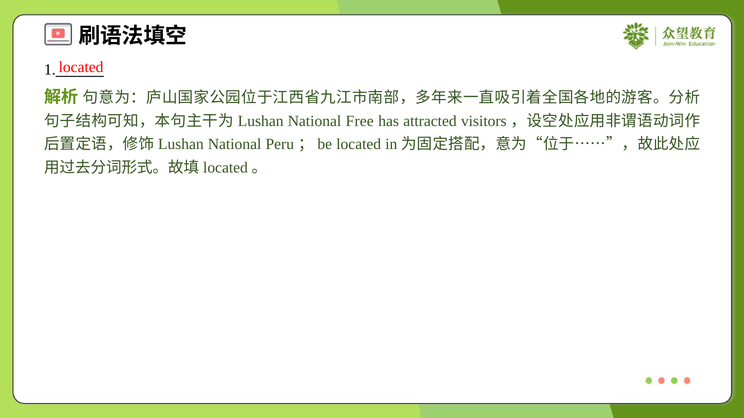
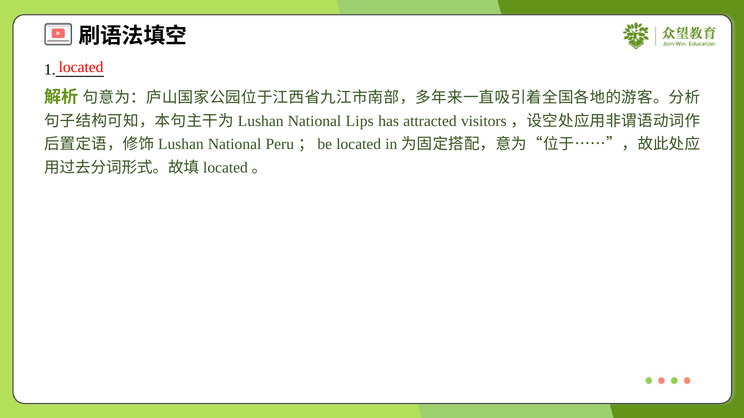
Free: Free -> Lips
